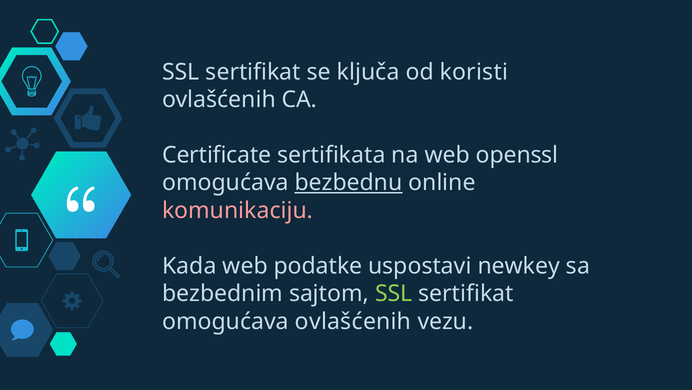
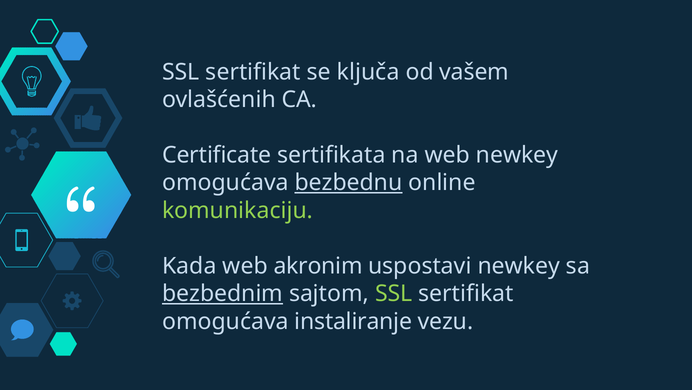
koristi: koristi -> vašem
web openssl: openssl -> newkey
komunikaciju colour: pink -> light green
podatke: podatke -> akronim
bezbednim underline: none -> present
omogućava ovlašćenih: ovlašćenih -> instaliranje
